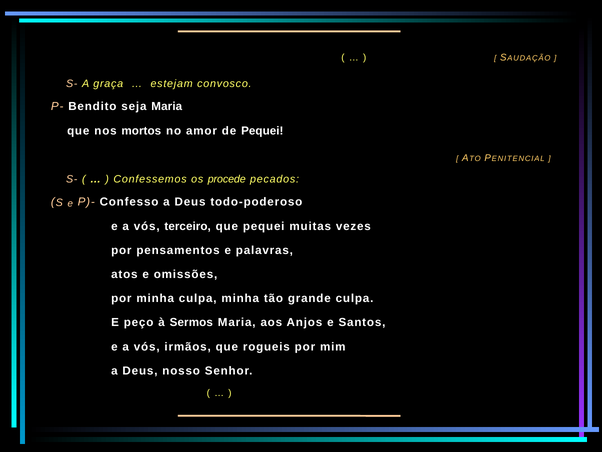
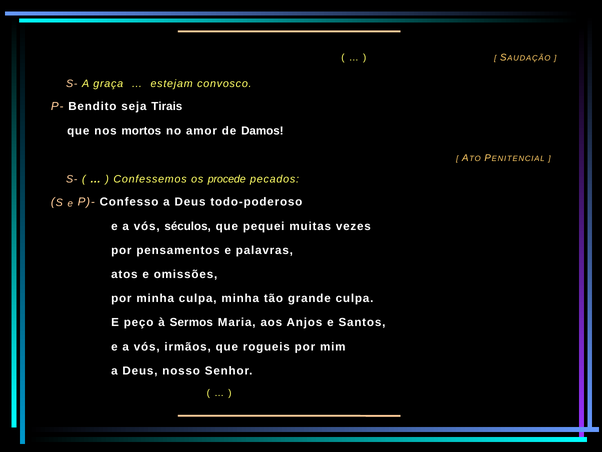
seja Maria: Maria -> Tirais
de Pequei: Pequei -> Damos
terceiro: terceiro -> séculos
